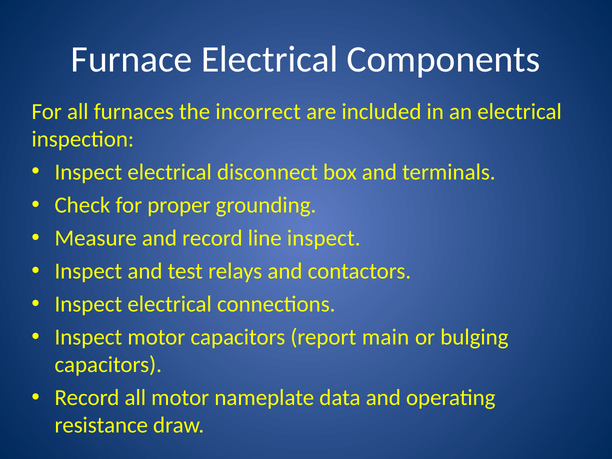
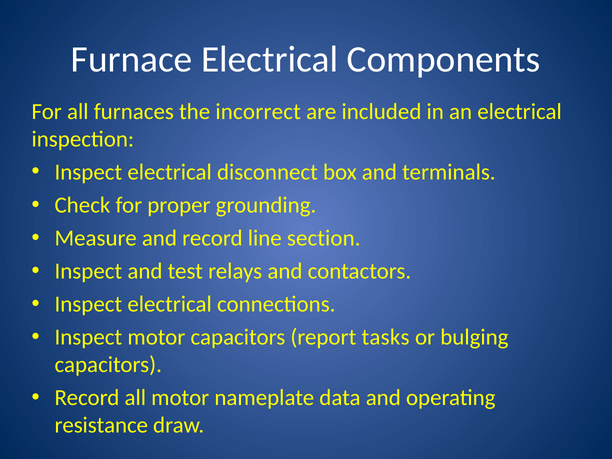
line inspect: inspect -> section
main: main -> tasks
